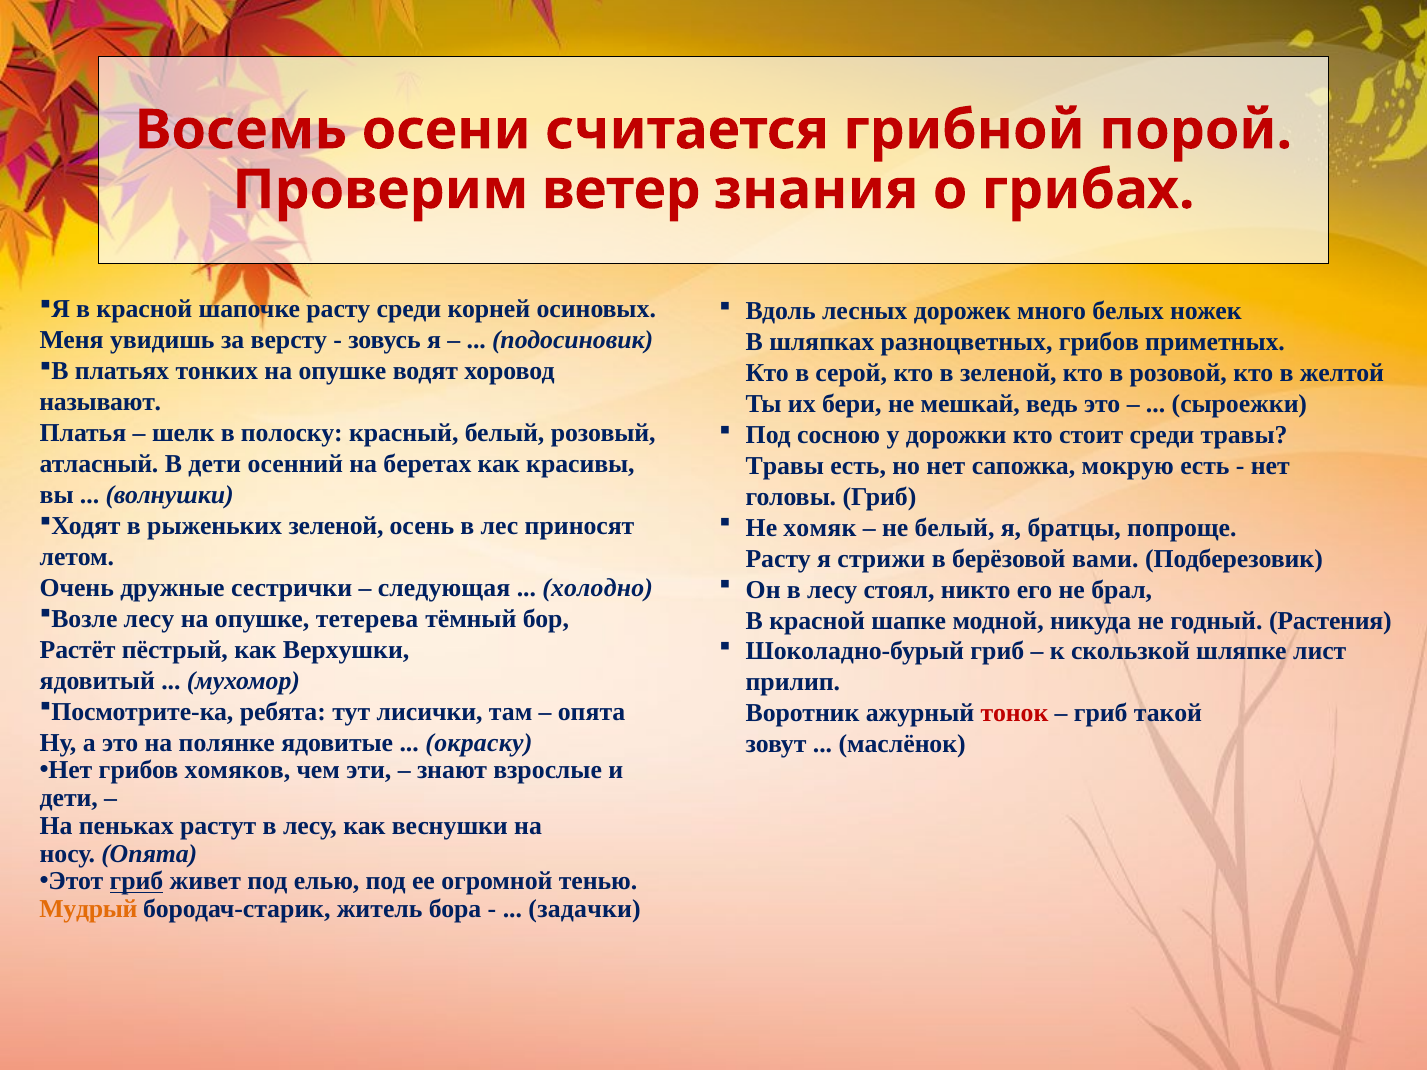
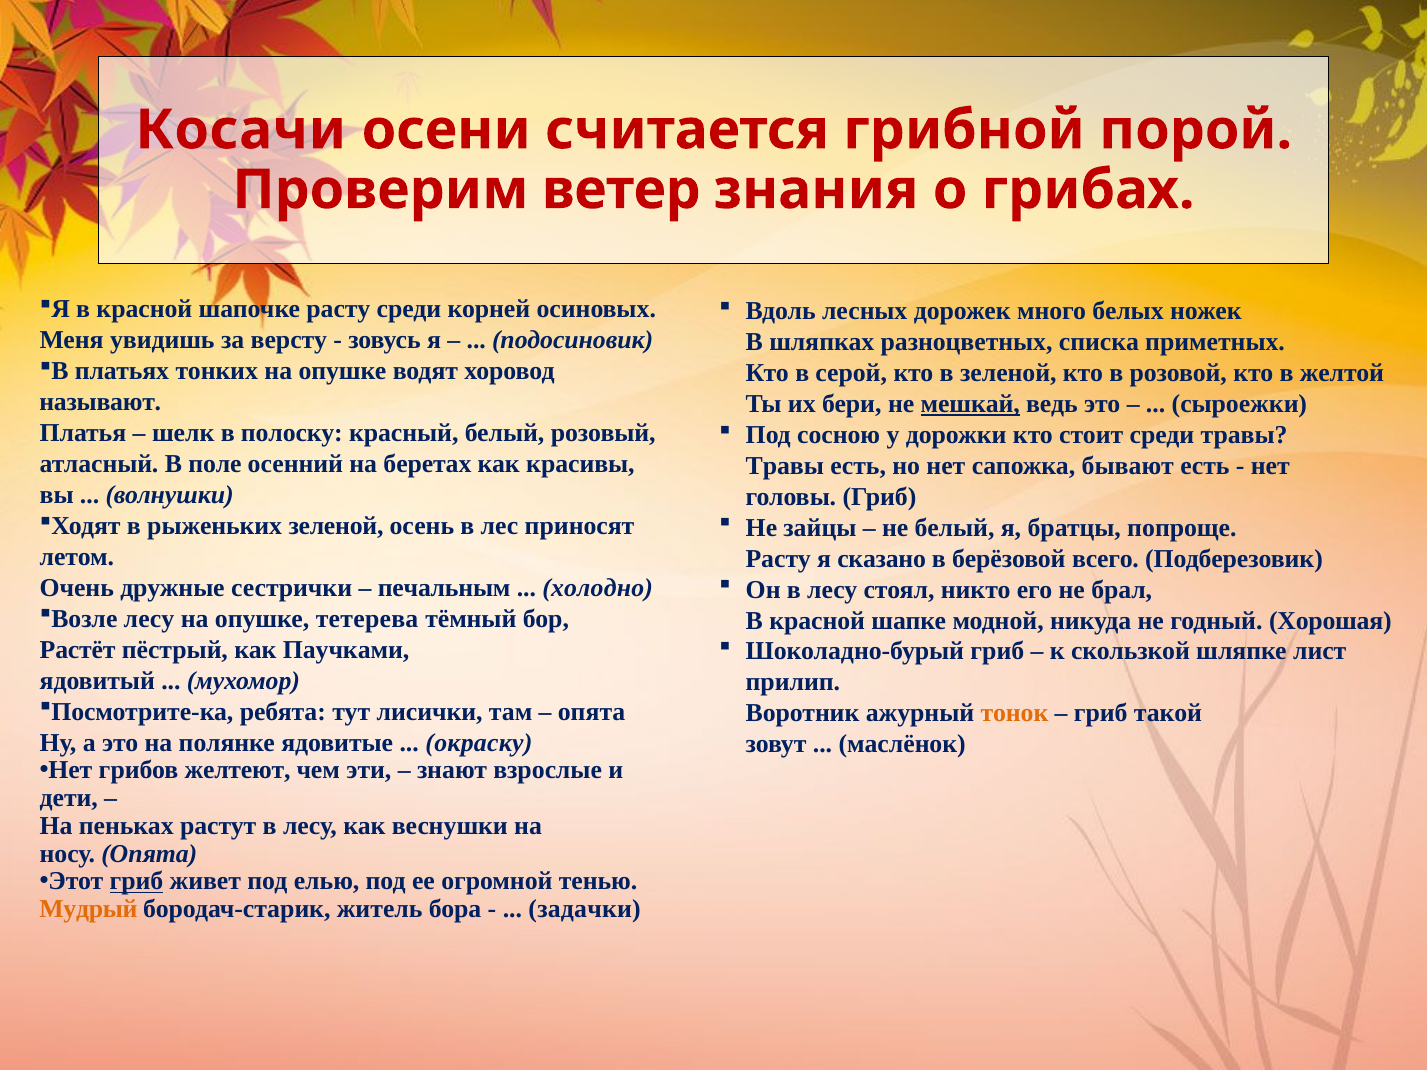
Восемь: Восемь -> Косачи
разноцветных грибов: грибов -> списка
мешкай underline: none -> present
В дети: дети -> поле
мокрую: мокрую -> бывают
хомяк: хомяк -> зайцы
стрижи: стрижи -> сказано
вами: вами -> всего
следующая: следующая -> печальным
Растения: Растения -> Хорошая
Верхушки: Верхушки -> Паучками
тонок colour: red -> orange
хомяков: хомяков -> желтеют
